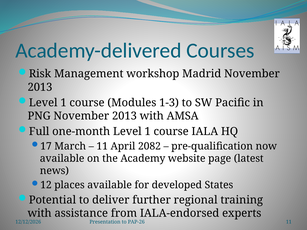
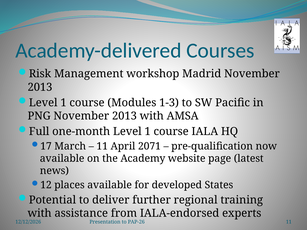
2082: 2082 -> 2071
